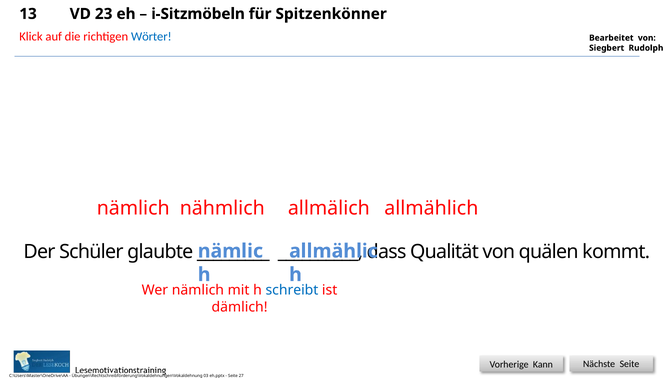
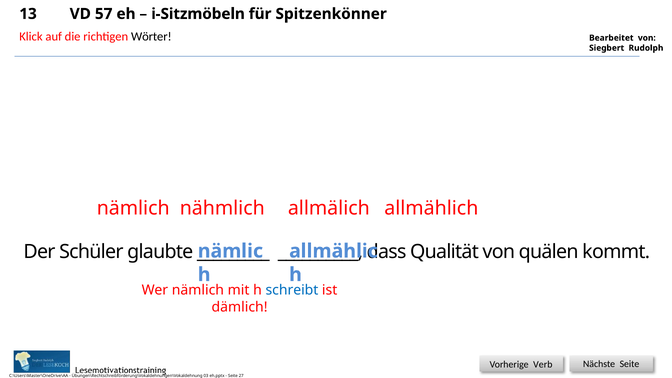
23: 23 -> 57
Wörter colour: blue -> black
Kann: Kann -> Verb
